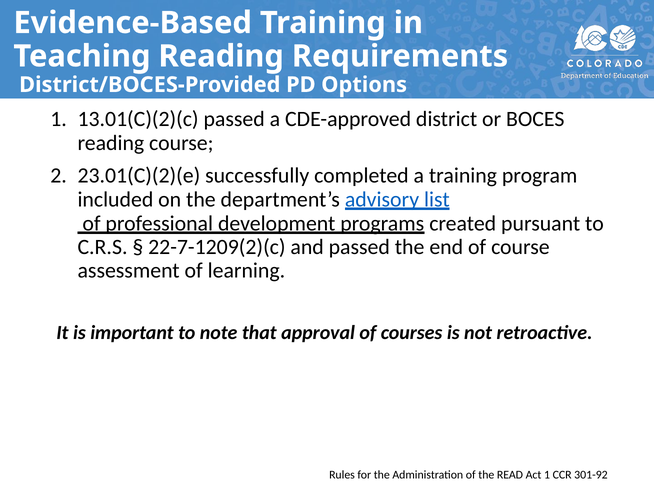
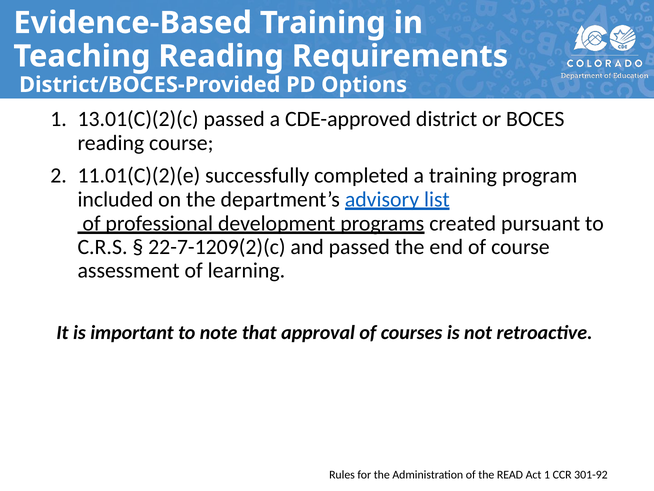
23.01(C)(2)(e: 23.01(C)(2)(e -> 11.01(C)(2)(e
